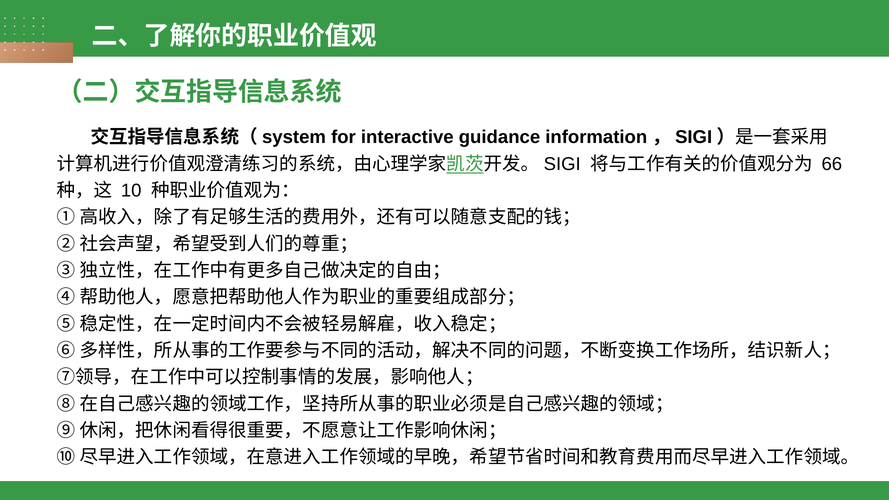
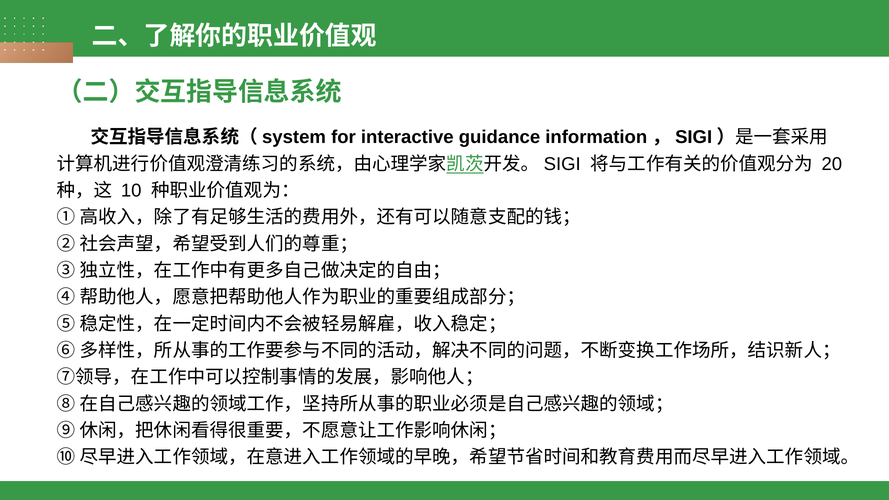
66: 66 -> 20
